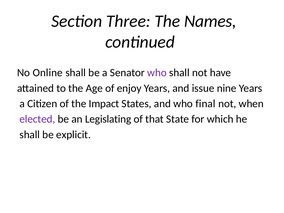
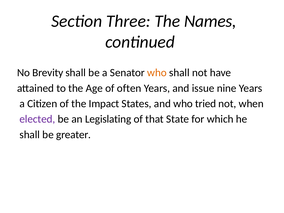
Online: Online -> Brevity
who at (157, 73) colour: purple -> orange
enjoy: enjoy -> often
final: final -> tried
explicit: explicit -> greater
